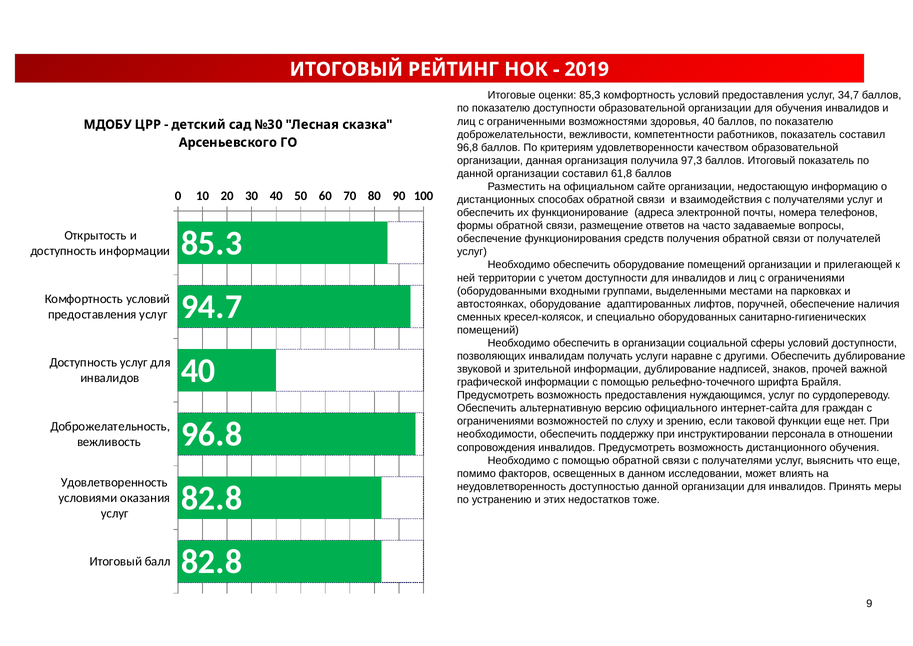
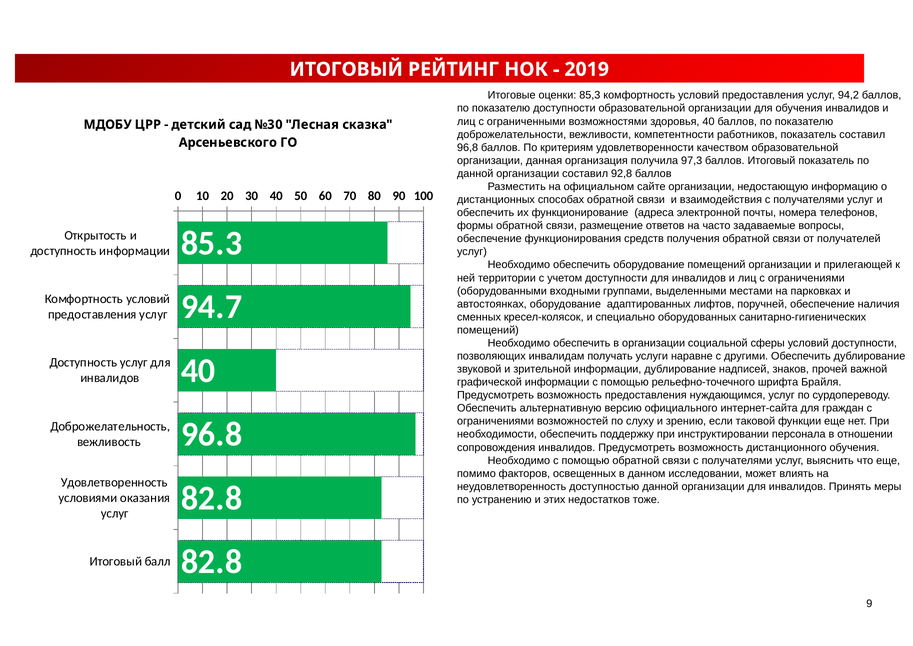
34,7: 34,7 -> 94,2
61,8: 61,8 -> 92,8
